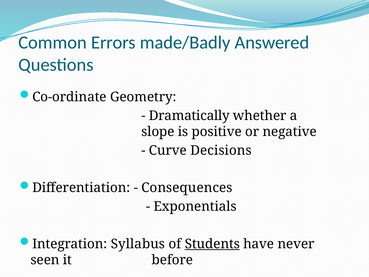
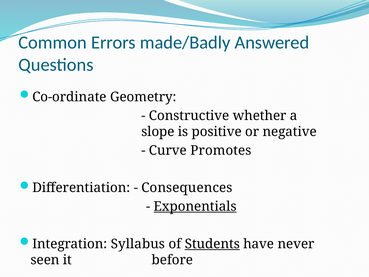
Dramatically: Dramatically -> Constructive
Decisions: Decisions -> Promotes
Exponentials underline: none -> present
